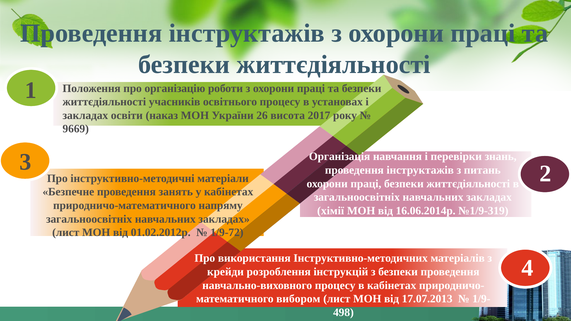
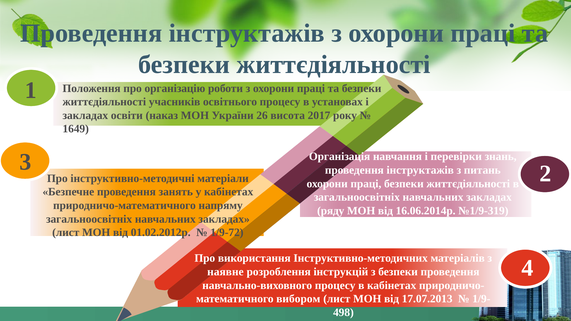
9669: 9669 -> 1649
хімії: хімії -> ряду
крейди: крейди -> наявне
